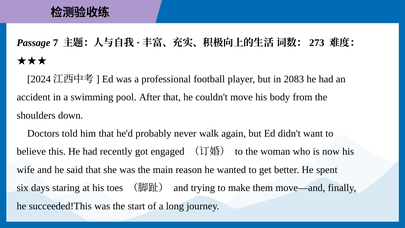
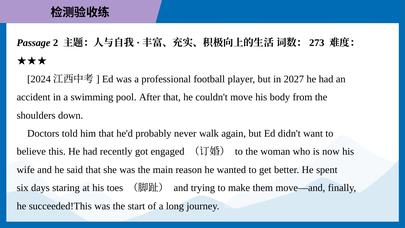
7: 7 -> 2
2083: 2083 -> 2027
